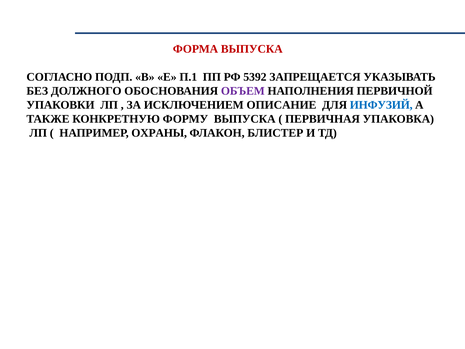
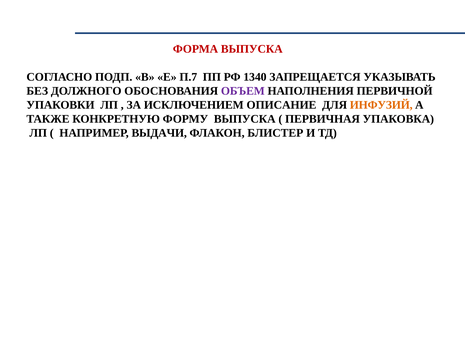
П.1: П.1 -> П.7
5392: 5392 -> 1340
ИНФУЗИЙ colour: blue -> orange
ОХРАНЫ: ОХРАНЫ -> ВЫДАЧИ
